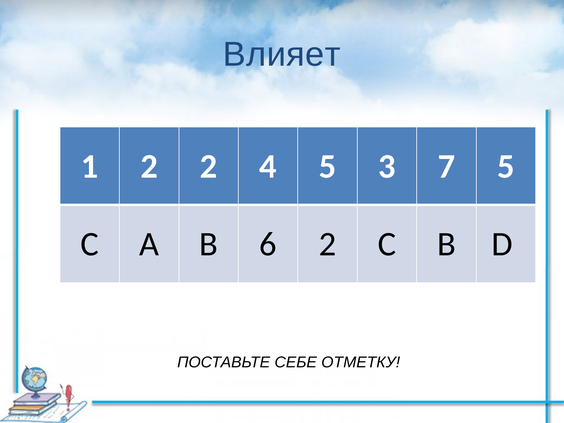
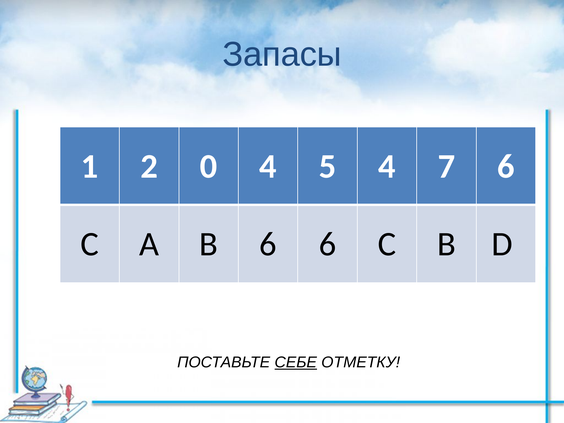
Влияет: Влияет -> Запасы
2 2: 2 -> 0
5 3: 3 -> 4
7 5: 5 -> 6
6 2: 2 -> 6
СЕБЕ underline: none -> present
